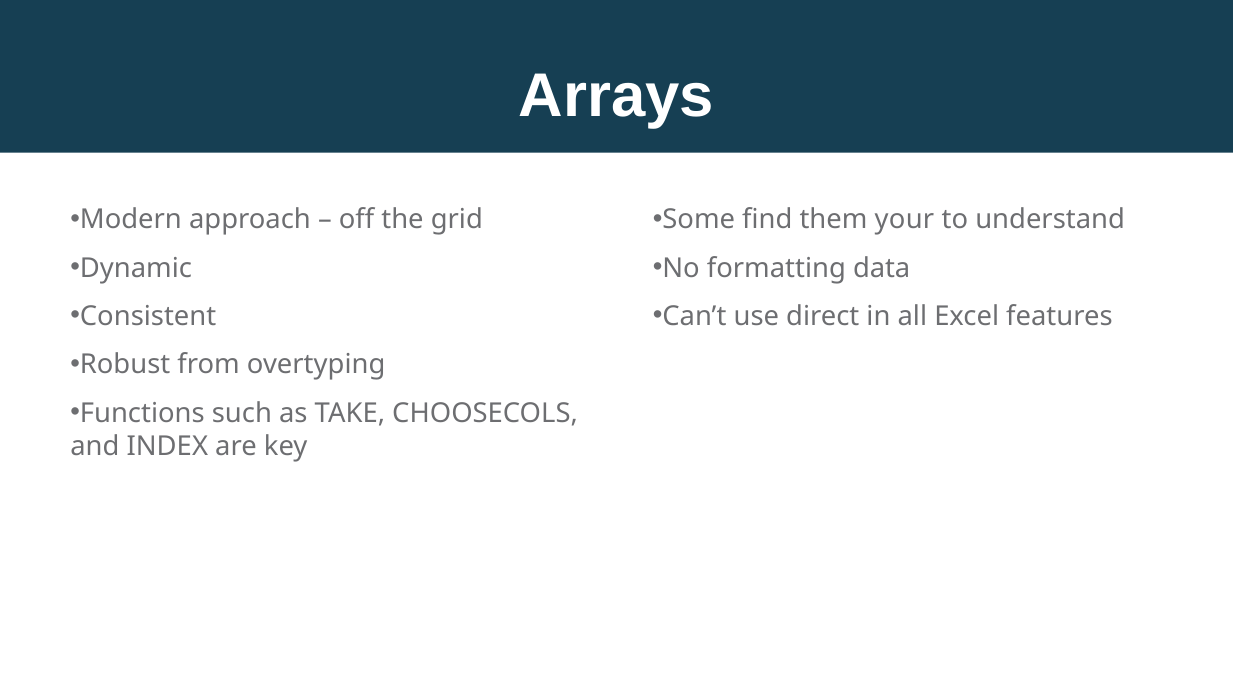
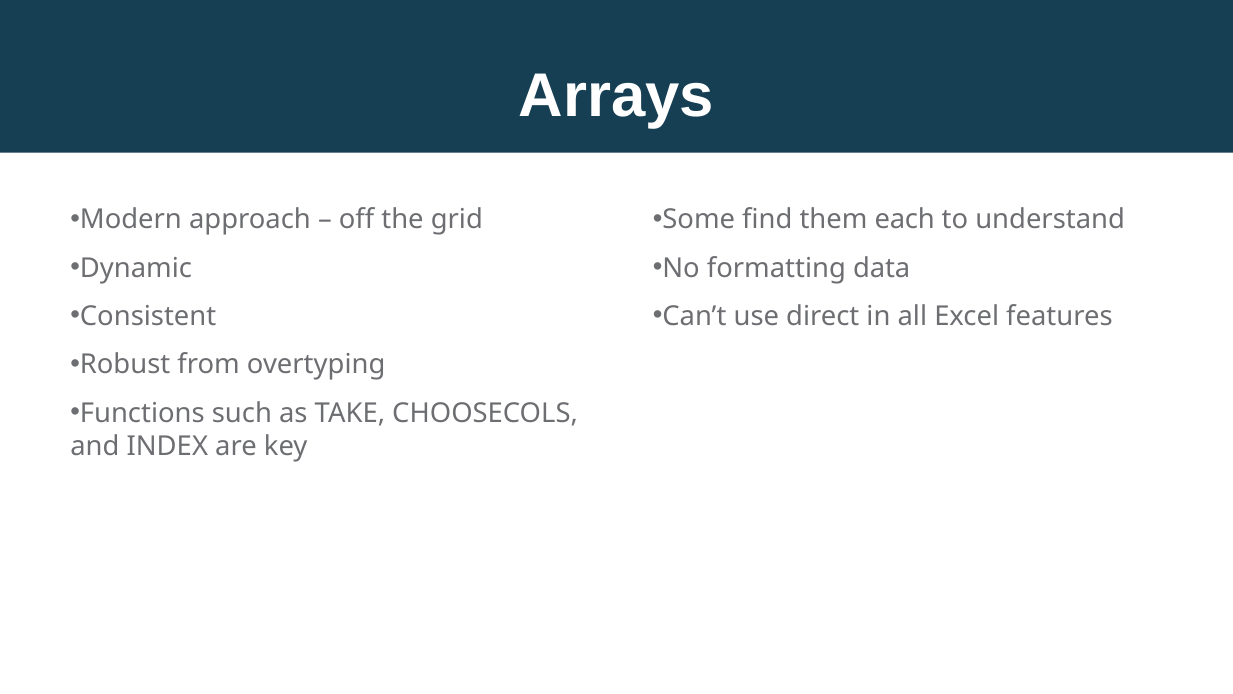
your: your -> each
